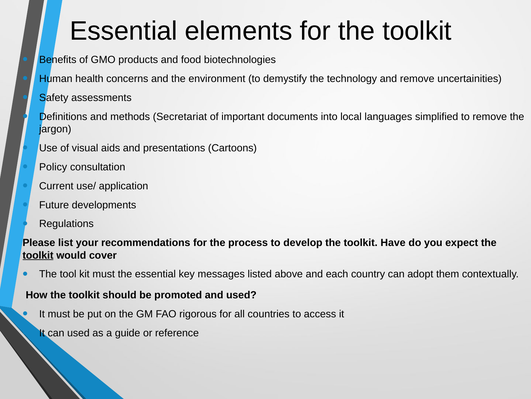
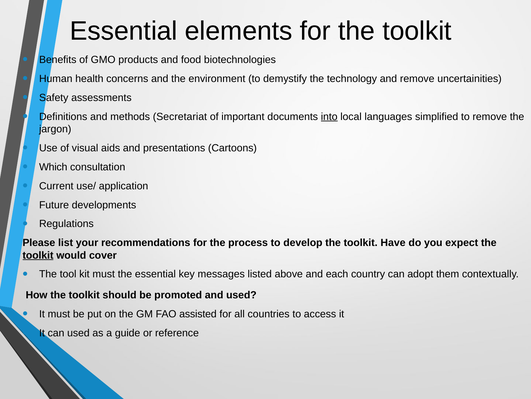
into underline: none -> present
Policy: Policy -> Which
rigorous: rigorous -> assisted
